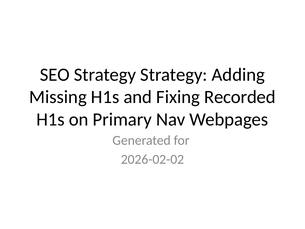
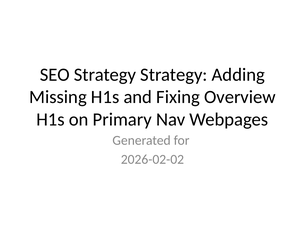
Recorded: Recorded -> Overview
